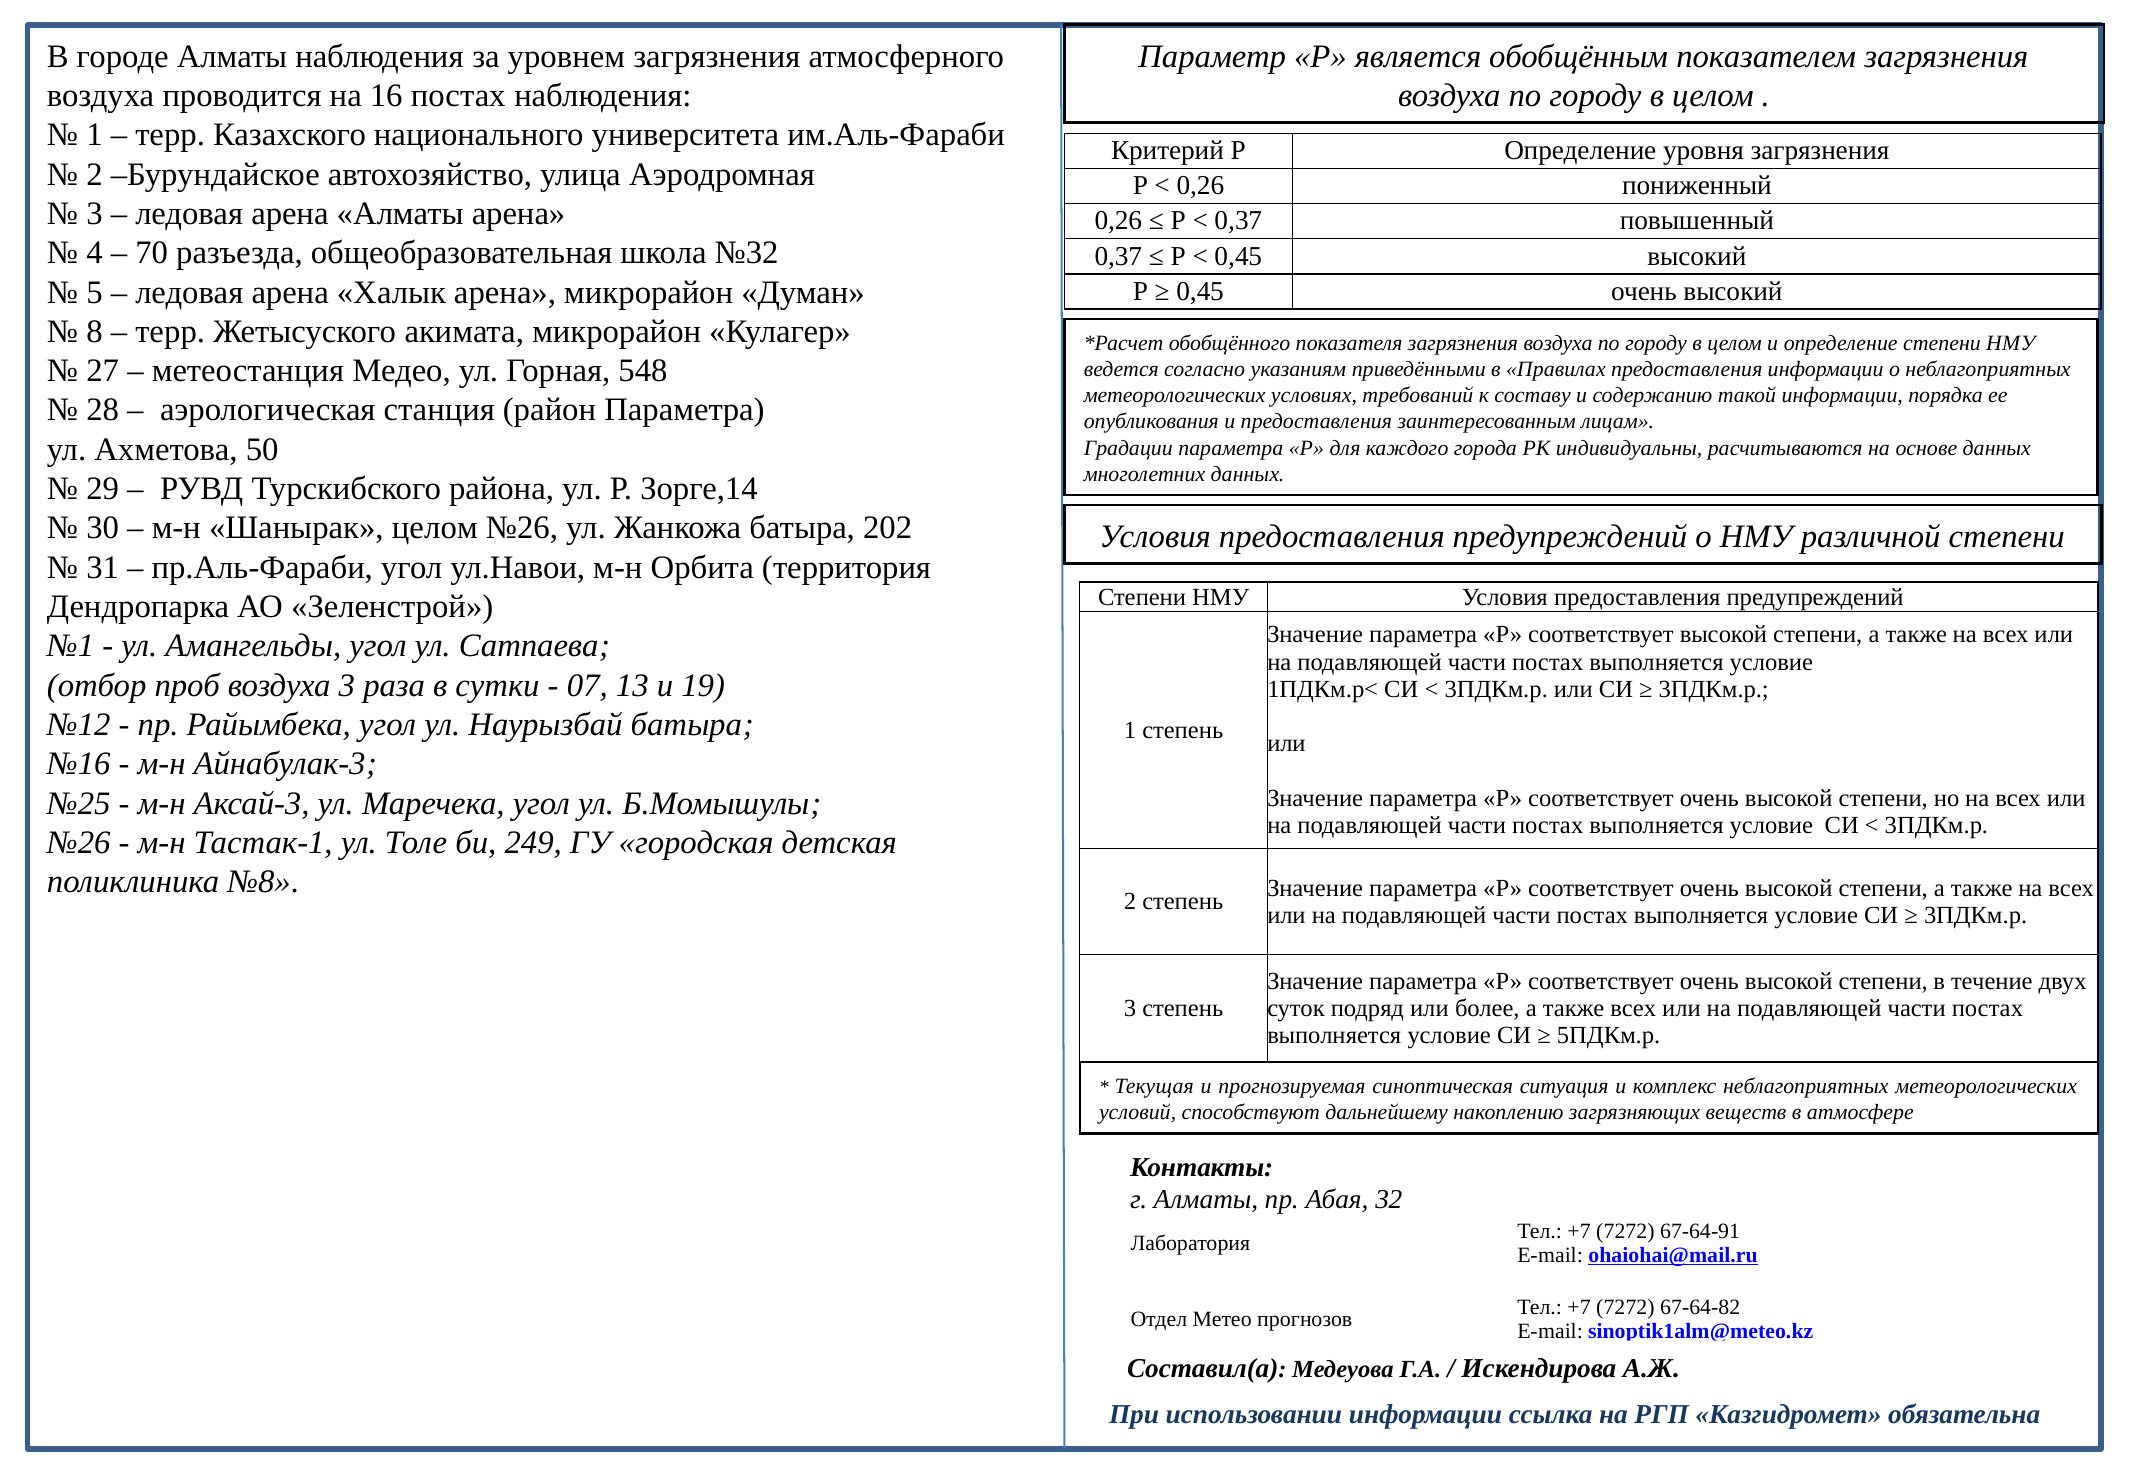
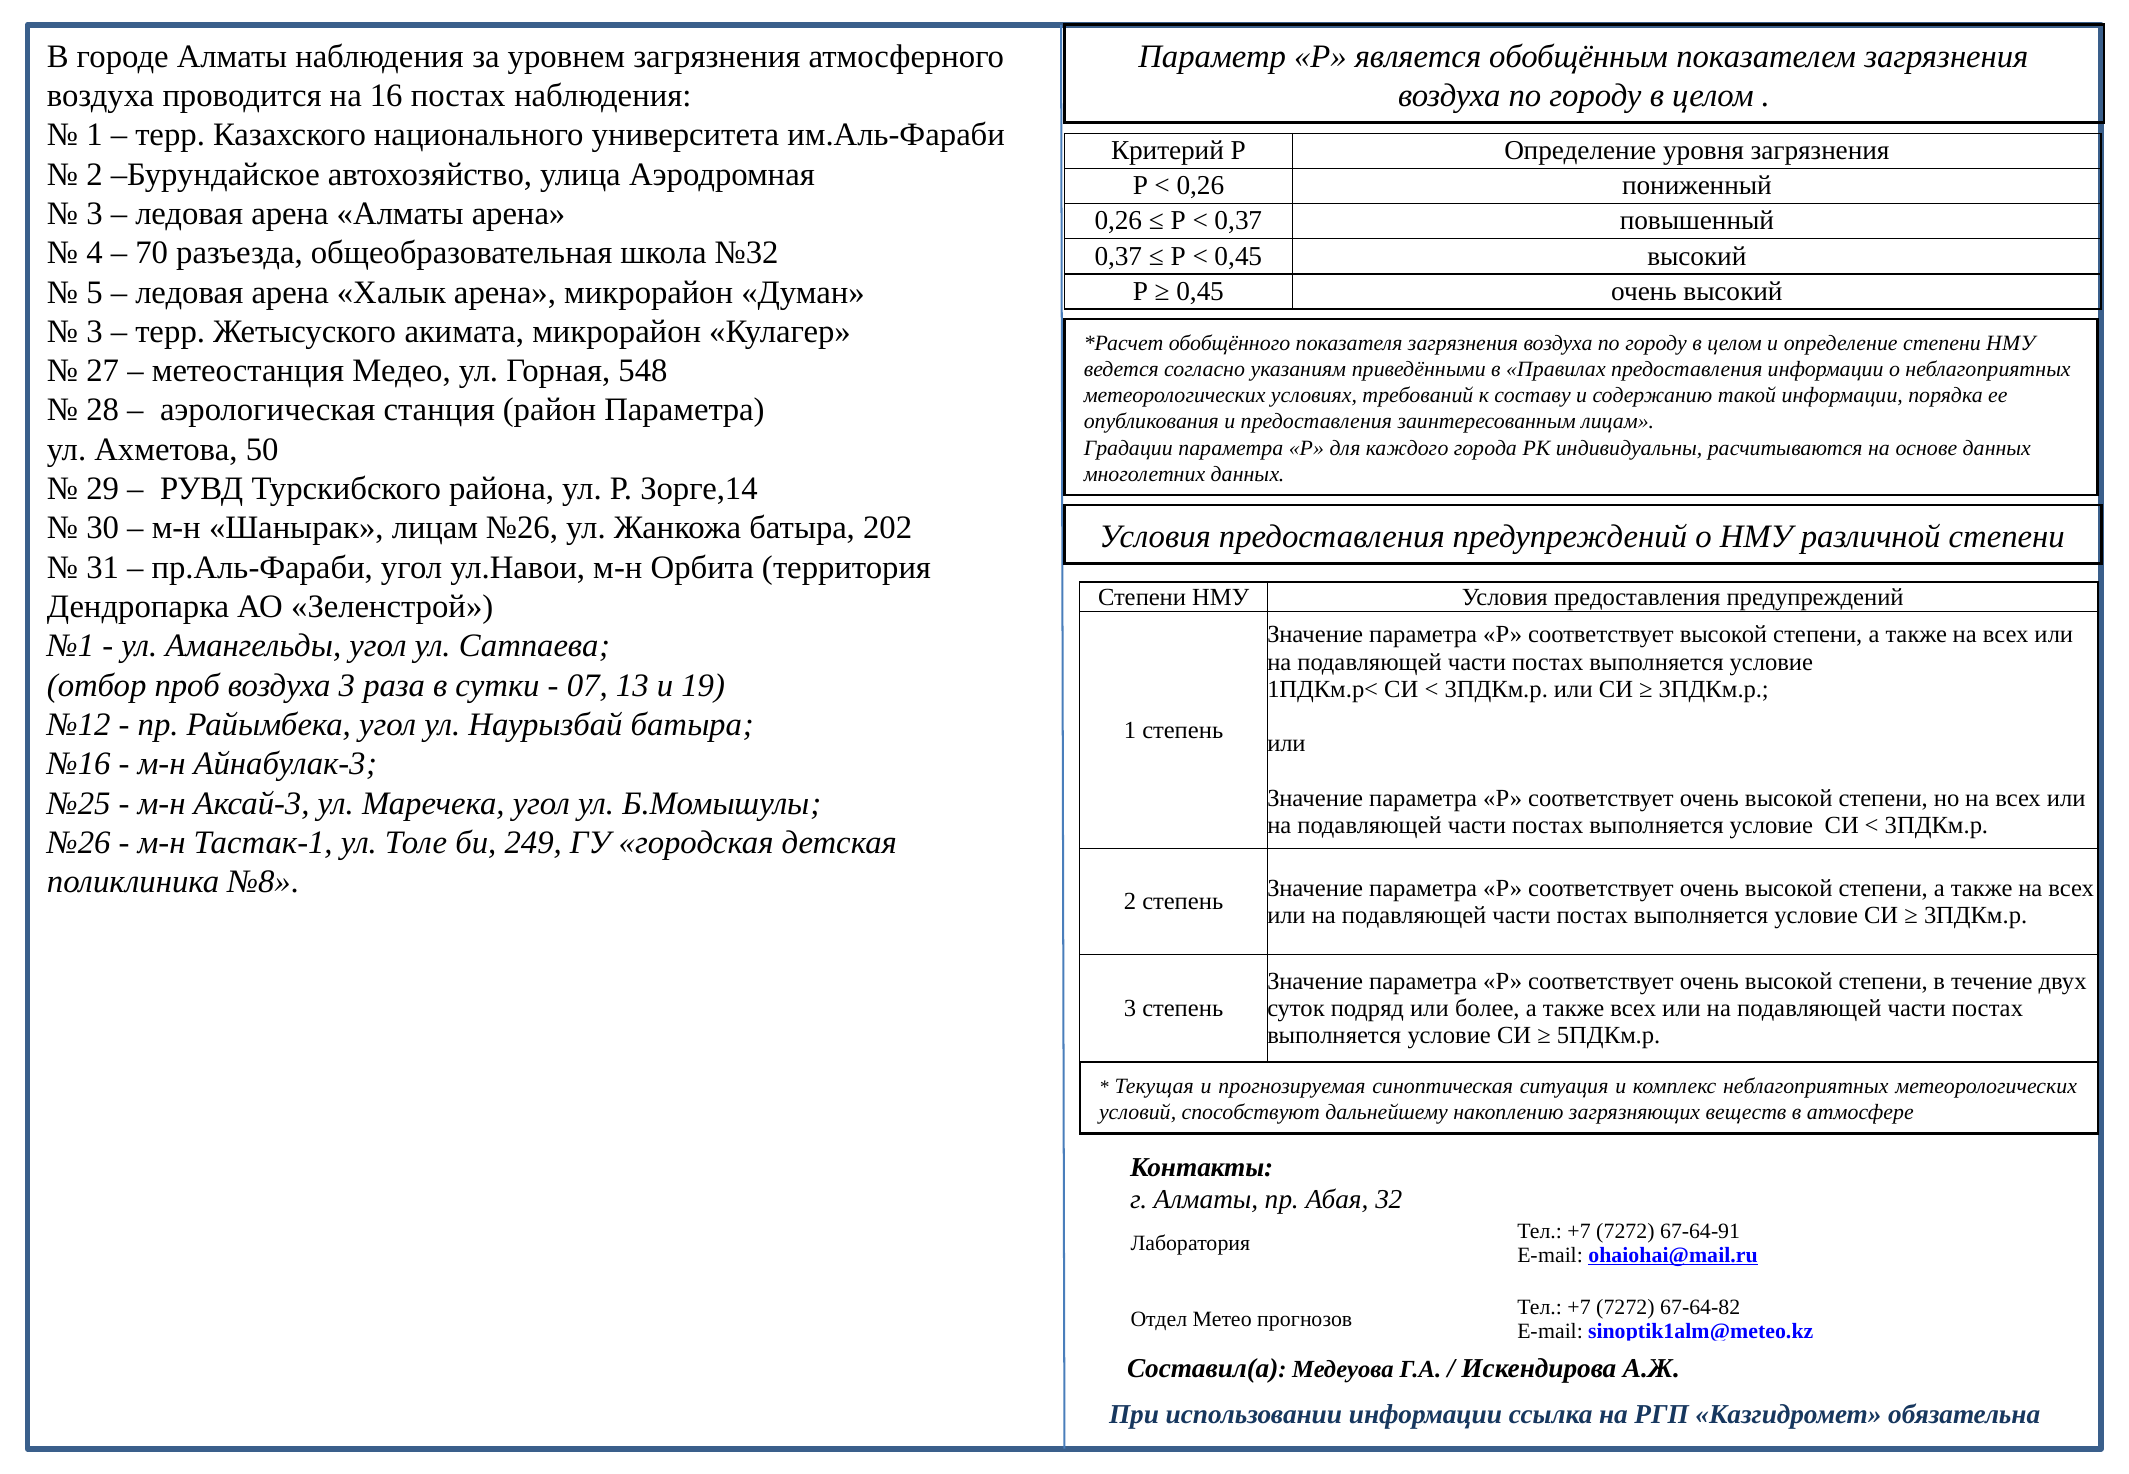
8 at (94, 332): 8 -> 3
Шанырак целом: целом -> лицам
